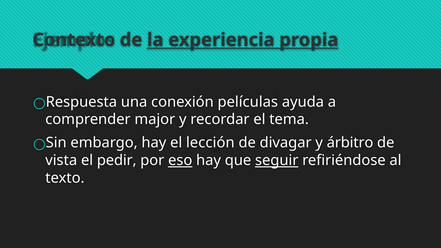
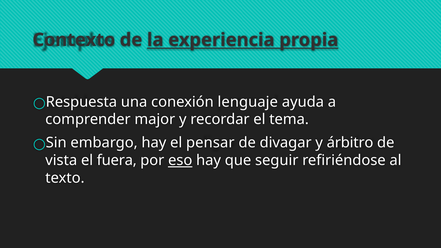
películas: películas -> lenguaje
lección: lección -> pensar
pedir: pedir -> fuera
seguir underline: present -> none
